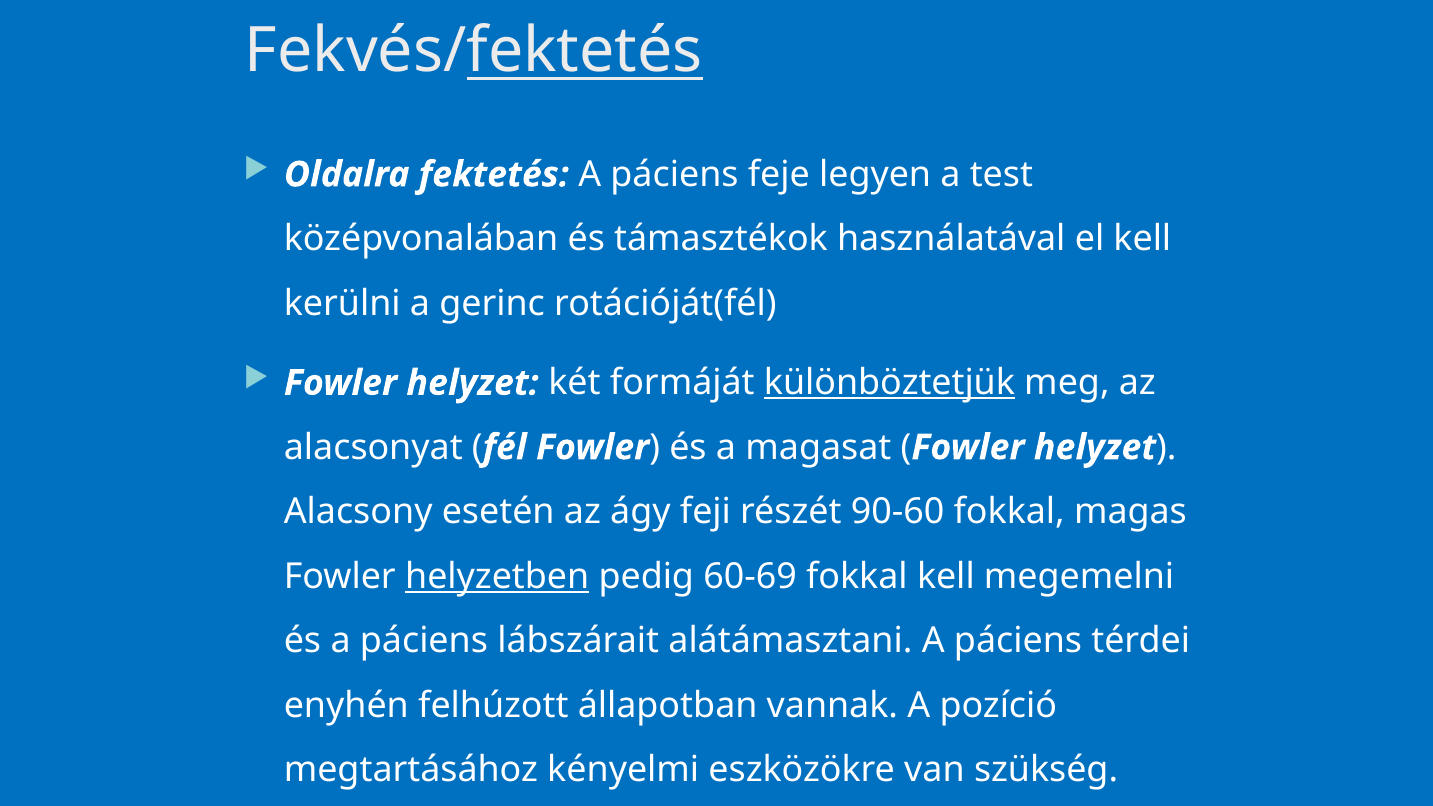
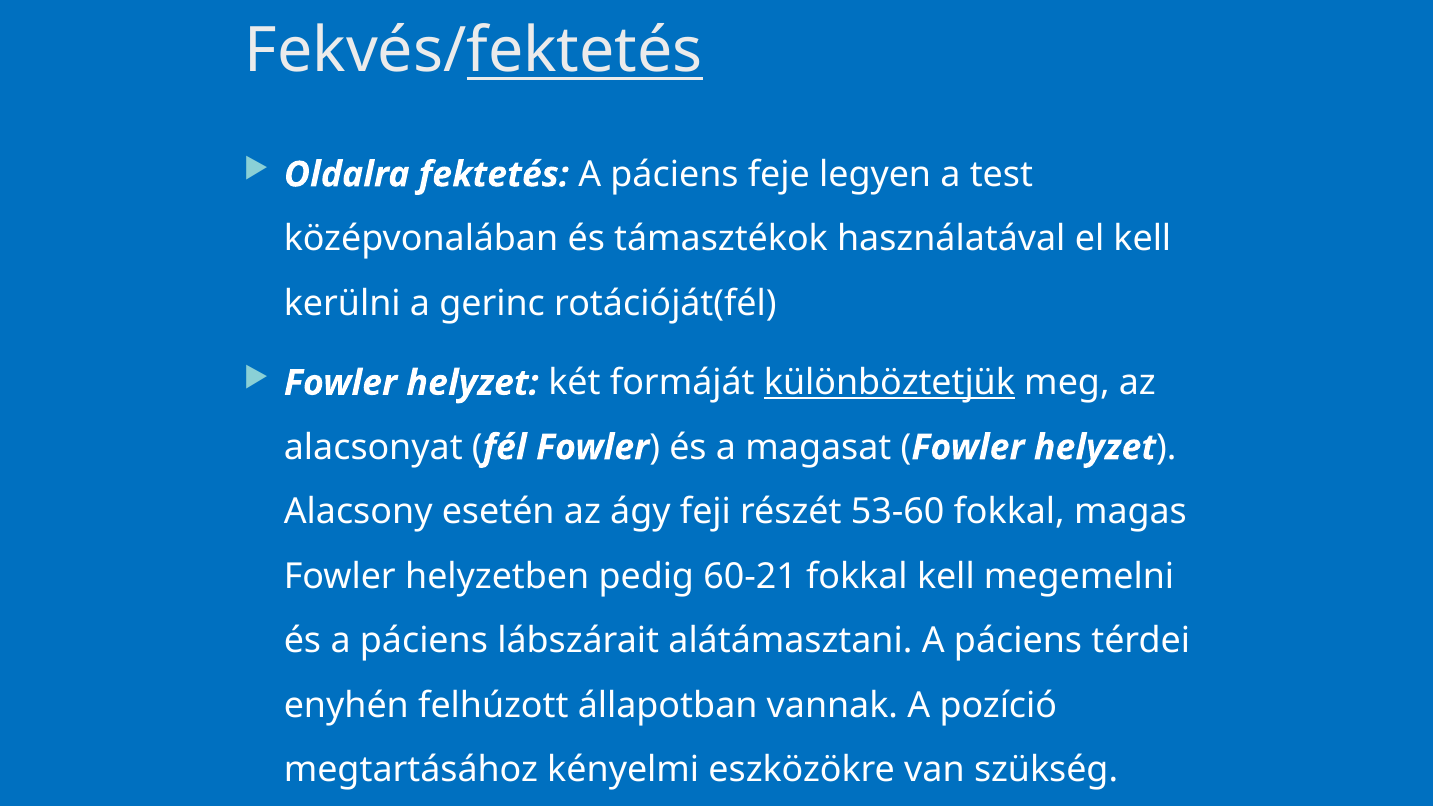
90-60: 90-60 -> 53-60
helyzetben underline: present -> none
60-69: 60-69 -> 60-21
